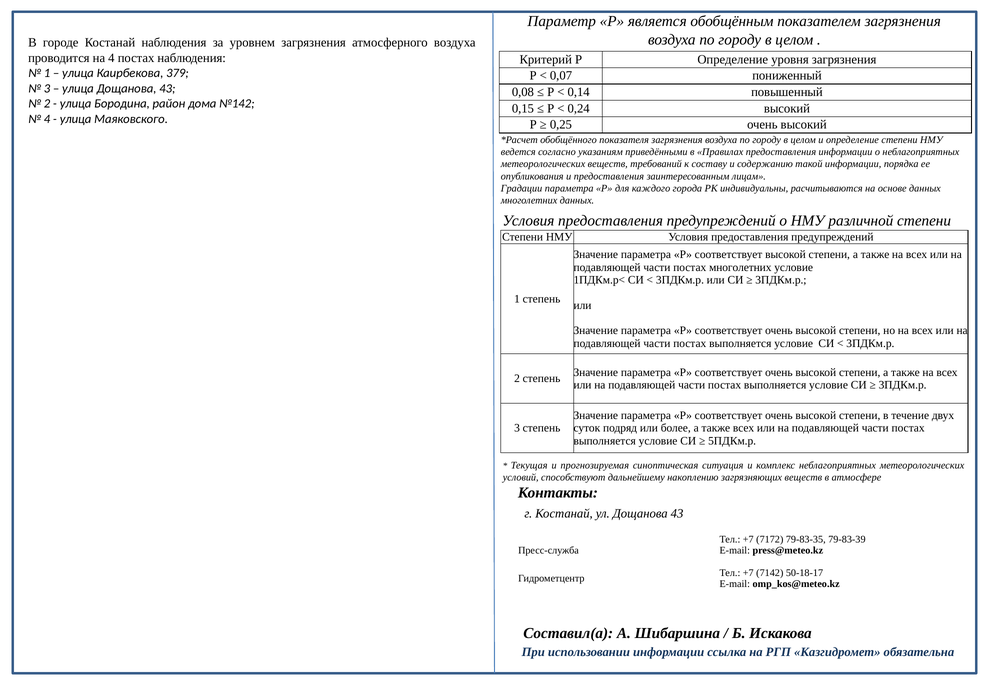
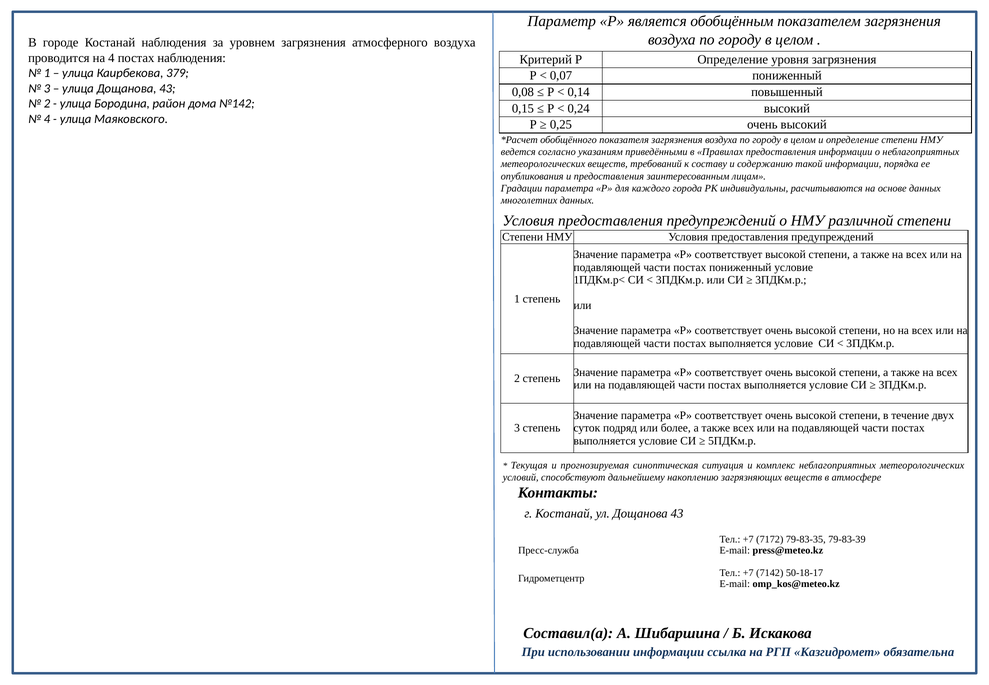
постах многолетних: многолетних -> пониженный
